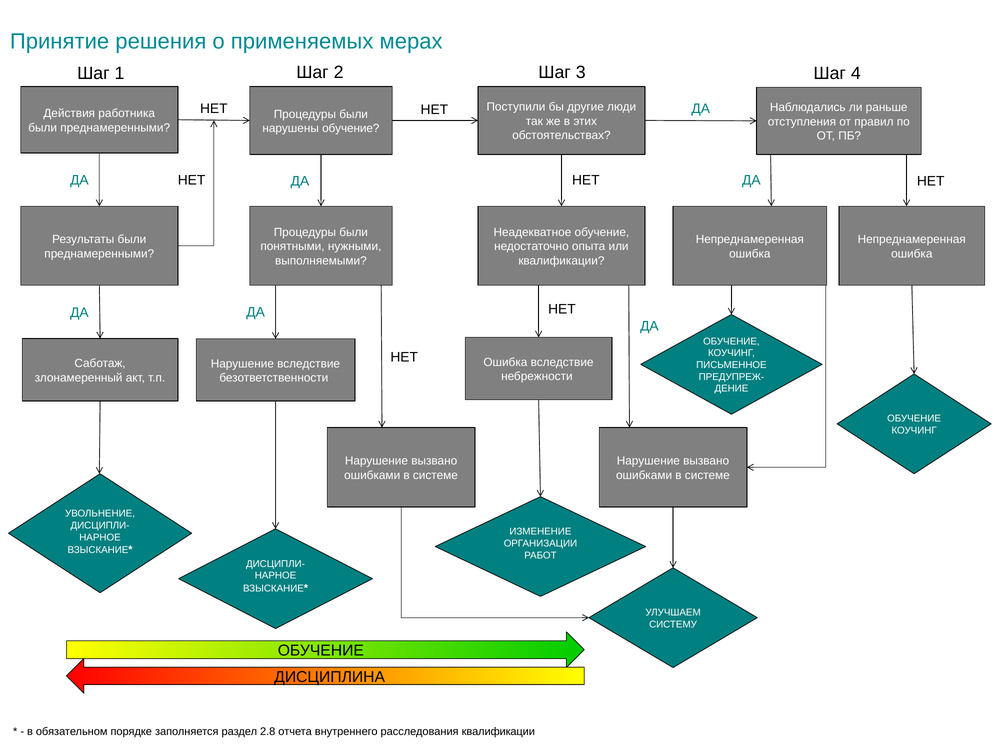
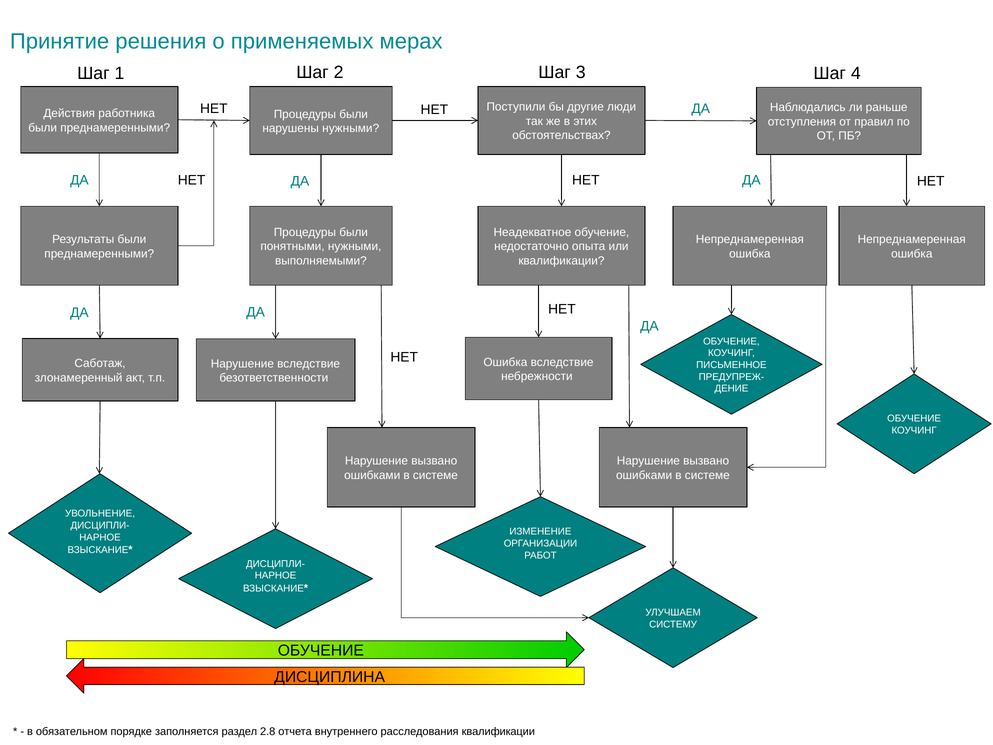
нарушены обучение: обучение -> нужными
